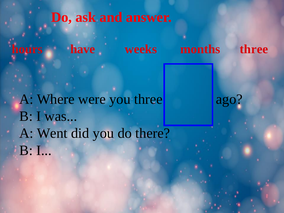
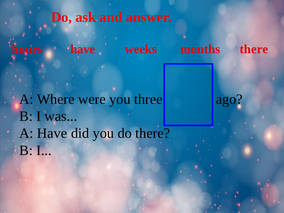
months three: three -> there
A Went: Went -> Have
